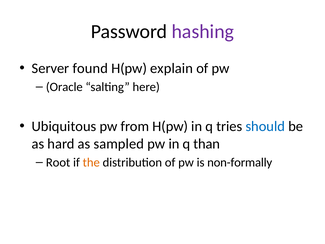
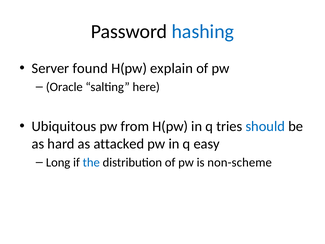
hashing colour: purple -> blue
sampled: sampled -> attacked
than: than -> easy
Root: Root -> Long
the colour: orange -> blue
non-formally: non-formally -> non-scheme
